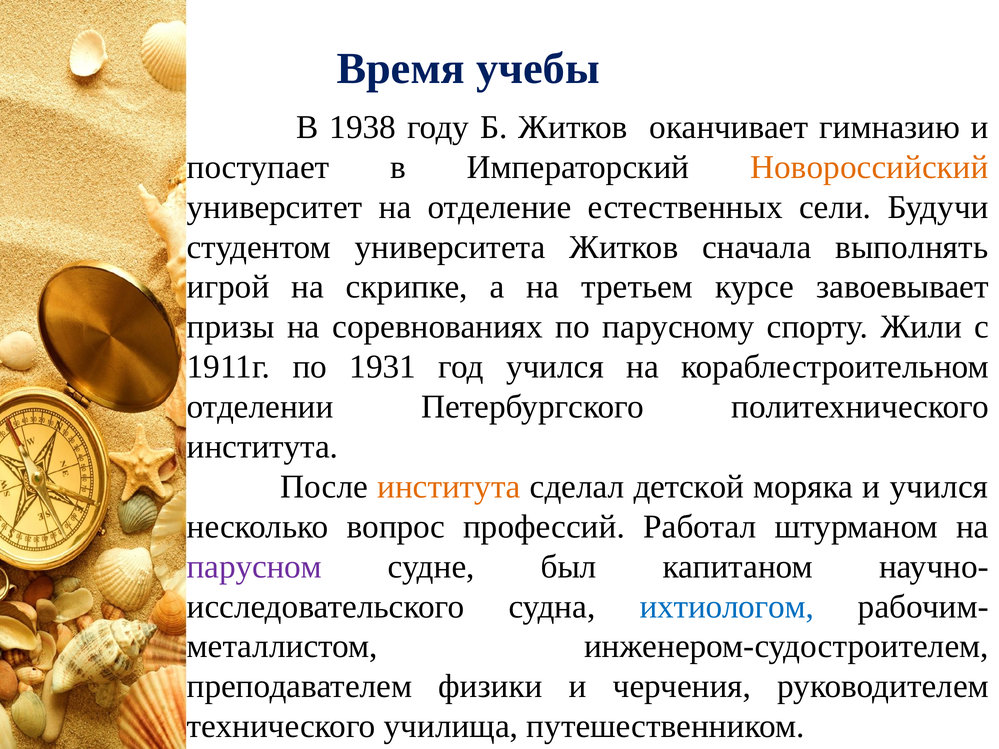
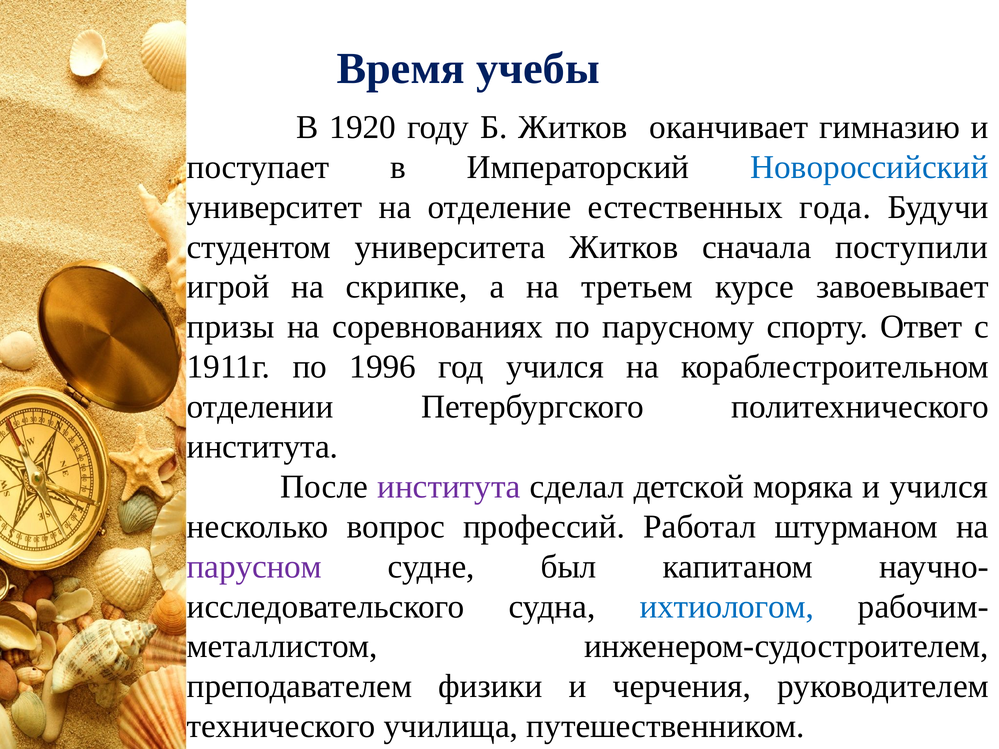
1938: 1938 -> 1920
Новороссийский colour: orange -> blue
сели: сели -> года
выполнять: выполнять -> поступили
Жили: Жили -> Ответ
1931: 1931 -> 1996
института at (449, 487) colour: orange -> purple
